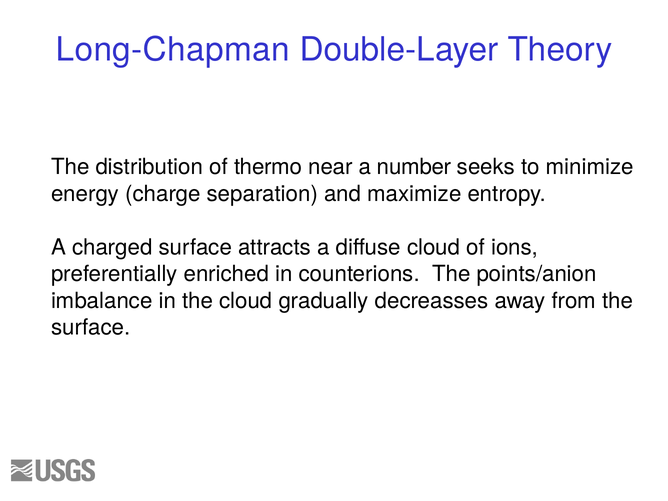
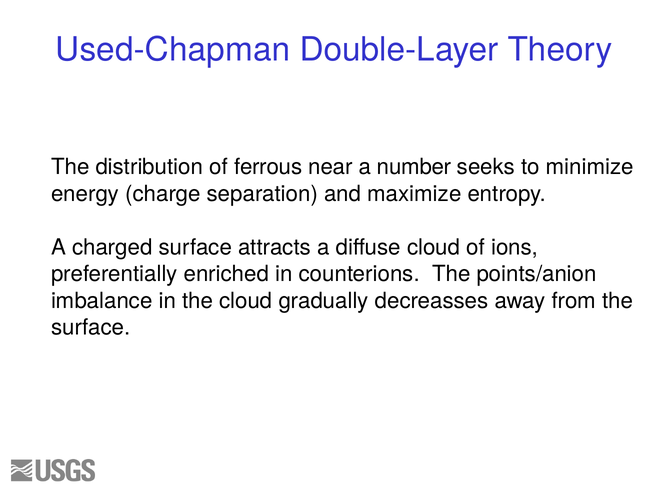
Long-Chapman: Long-Chapman -> Used-Chapman
thermo: thermo -> ferrous
